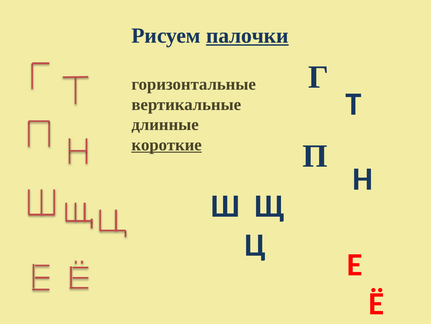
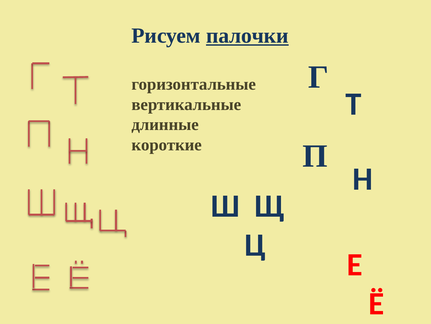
короткие underline: present -> none
